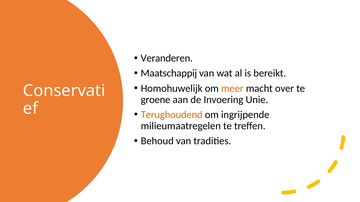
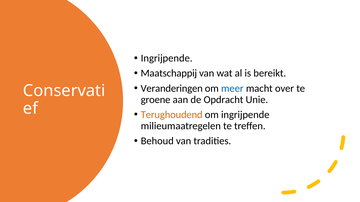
Veranderen at (167, 58): Veranderen -> Ingrijpende
Homohuwelijk: Homohuwelijk -> Veranderingen
meer colour: orange -> blue
Invoering: Invoering -> Opdracht
